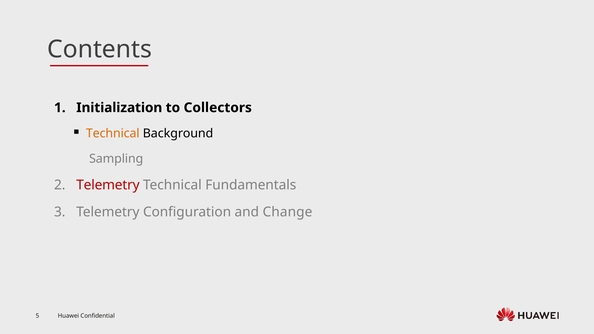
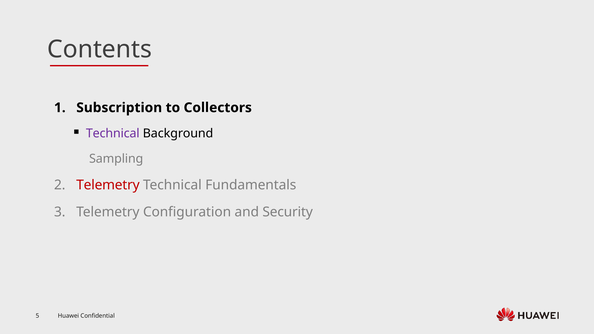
Initialization: Initialization -> Subscription
Technical at (113, 134) colour: orange -> purple
Change: Change -> Security
